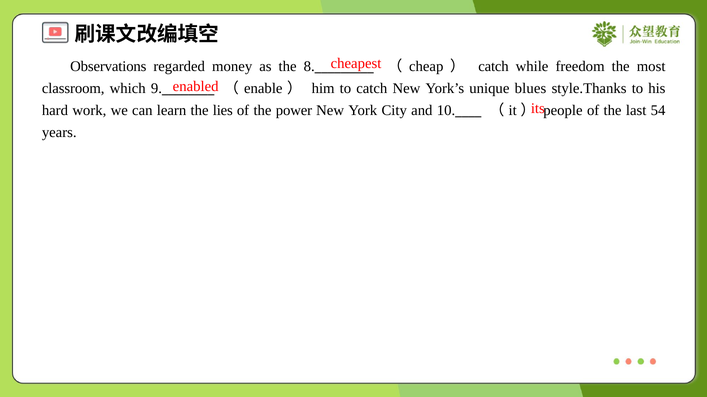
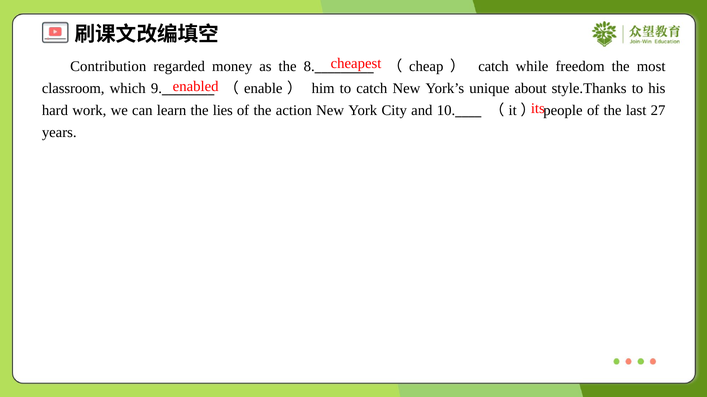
Observations: Observations -> Contribution
blues: blues -> about
power: power -> action
54: 54 -> 27
